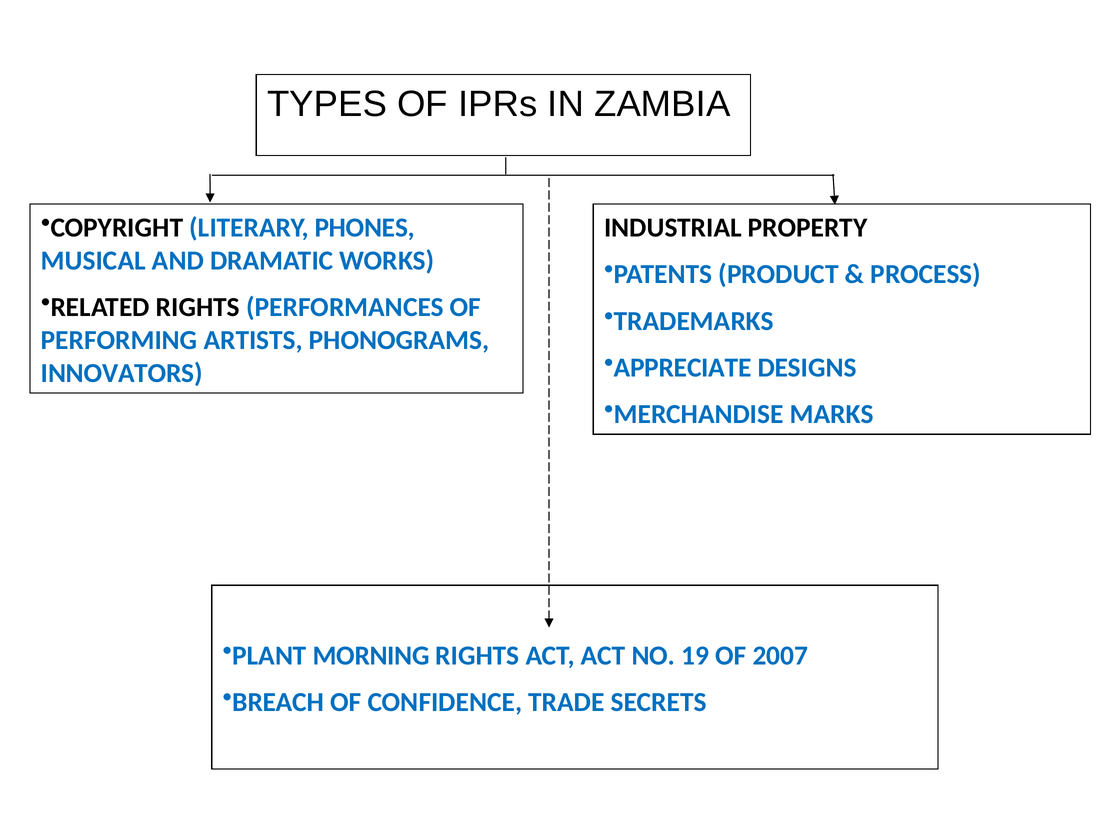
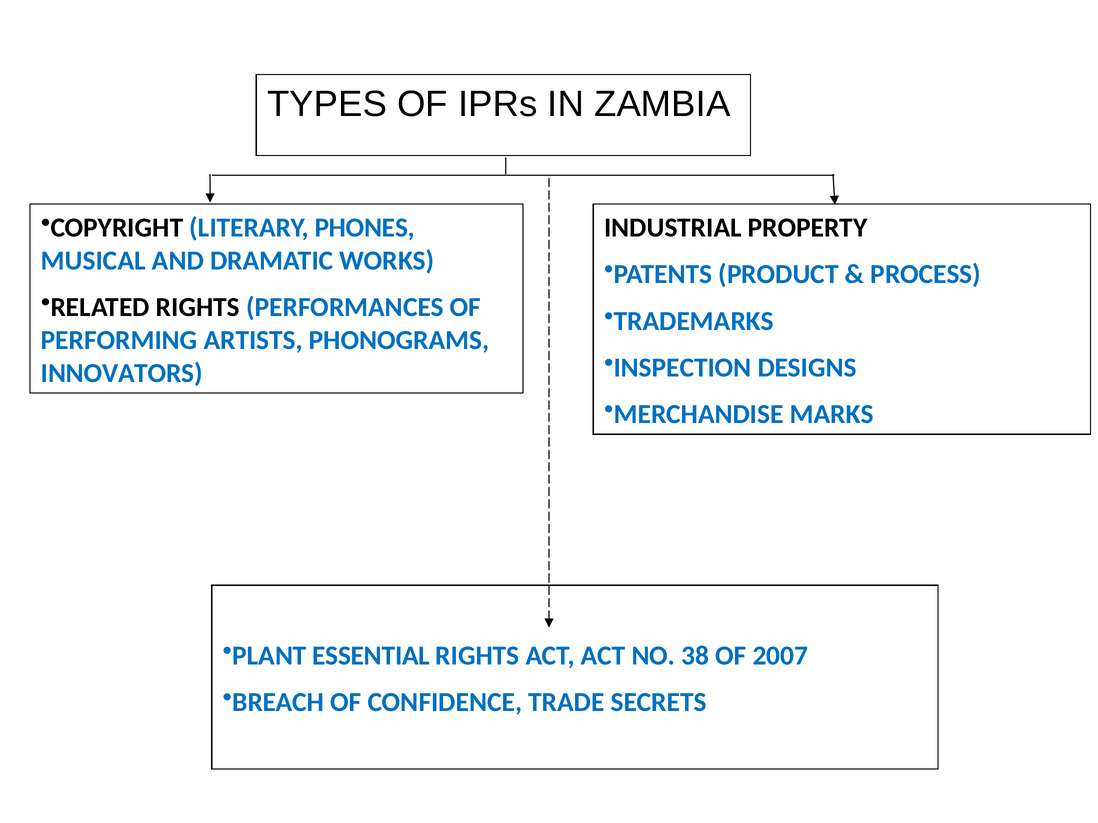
APPRECIATE: APPRECIATE -> INSPECTION
MORNING: MORNING -> ESSENTIAL
19: 19 -> 38
